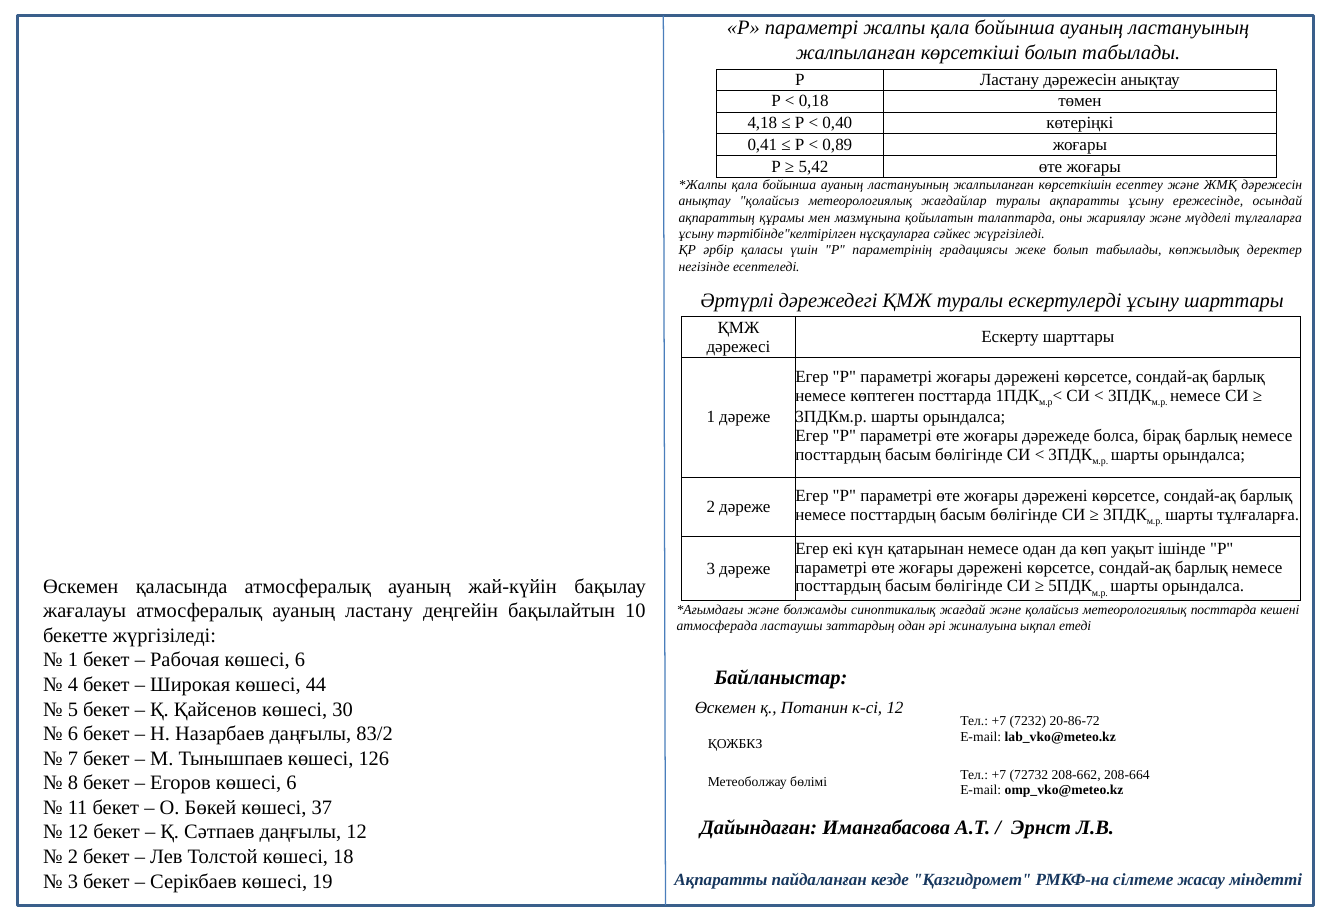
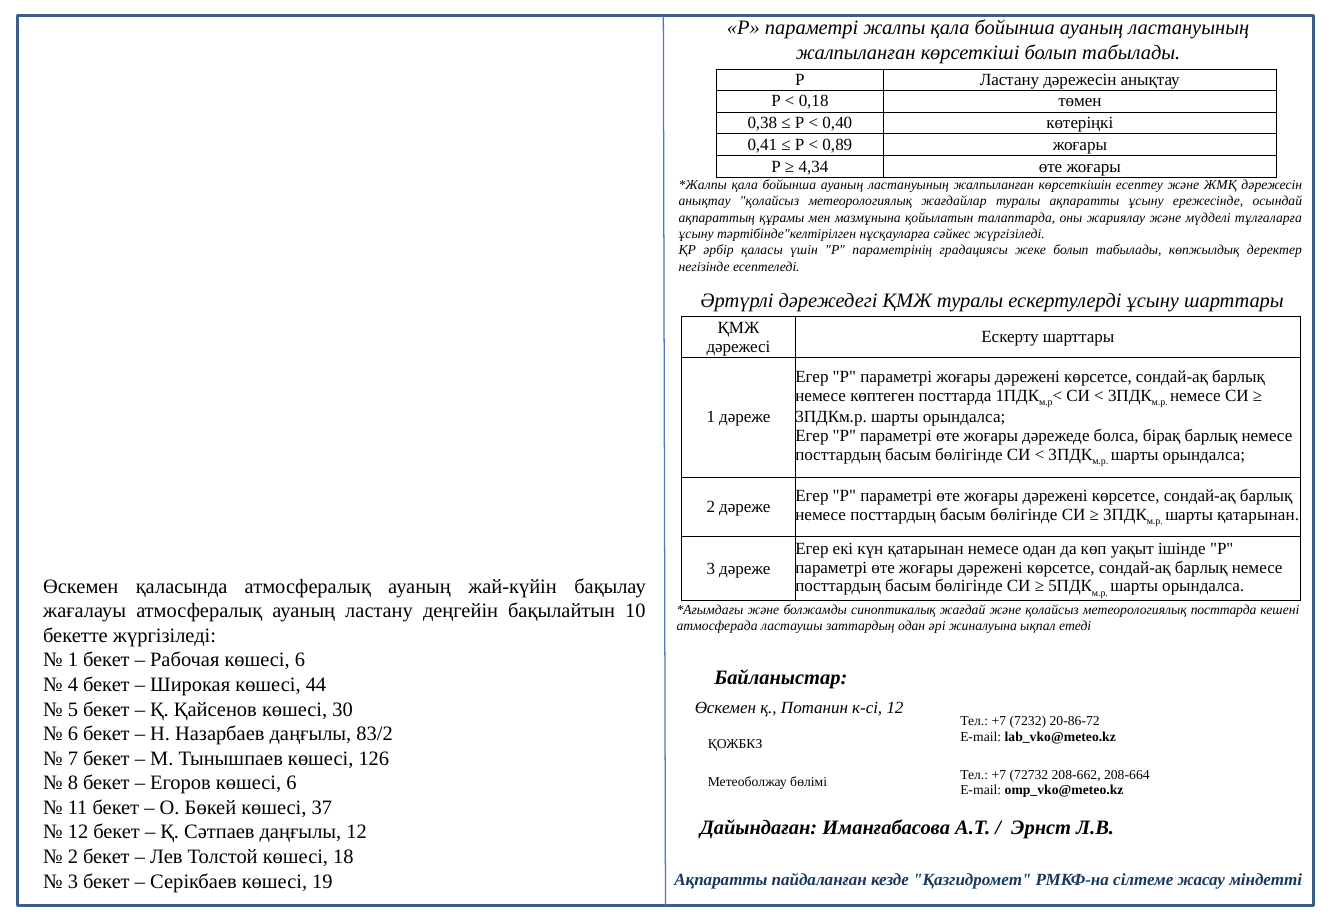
4,18: 4,18 -> 0,38
5,42: 5,42 -> 4,34
шарты тұлғаларға: тұлғаларға -> қатарынан
